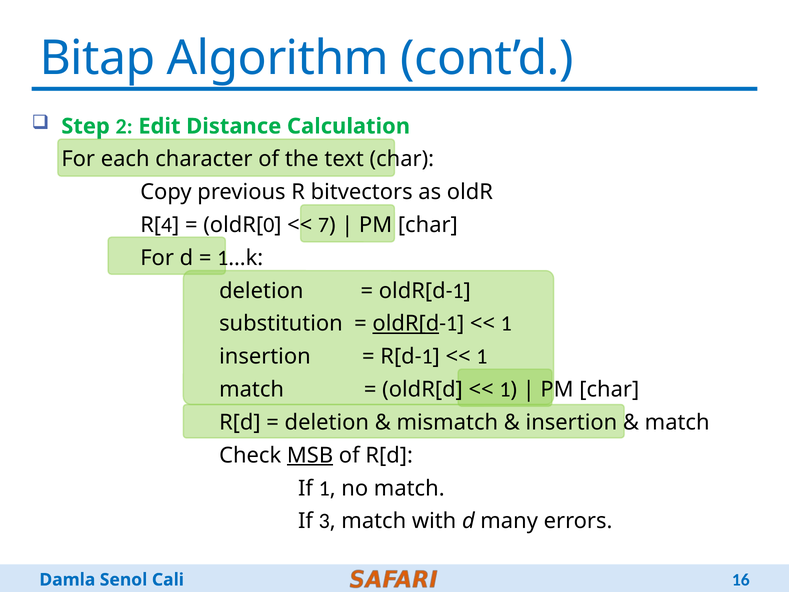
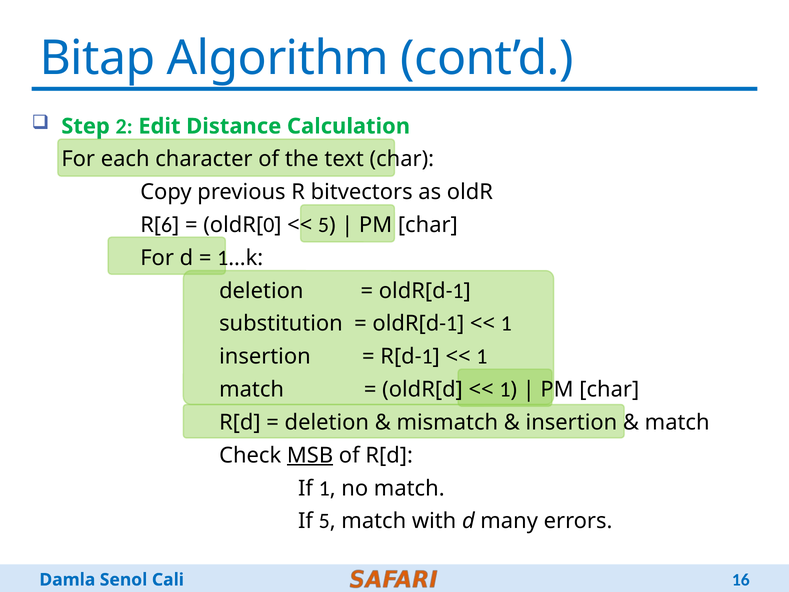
4: 4 -> 6
7 at (324, 225): 7 -> 5
oldR[d at (406, 324) underline: present -> none
If 3: 3 -> 5
